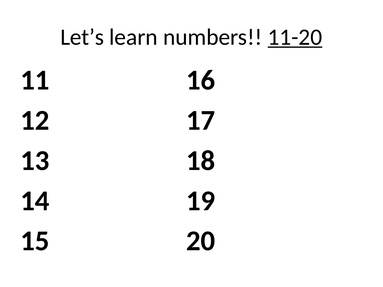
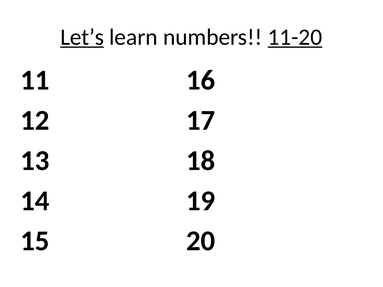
Let’s underline: none -> present
